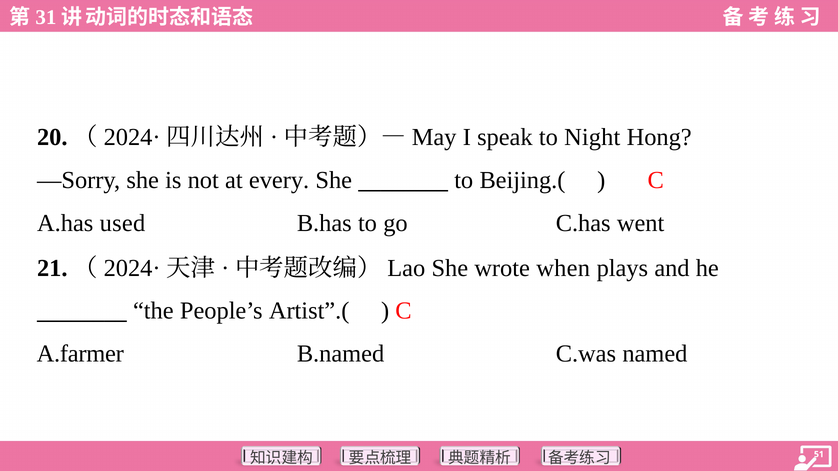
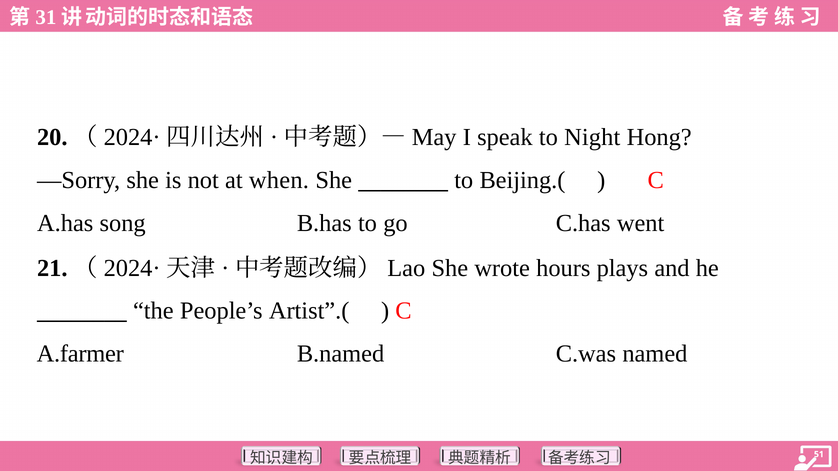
every: every -> when
used: used -> song
when: when -> hours
